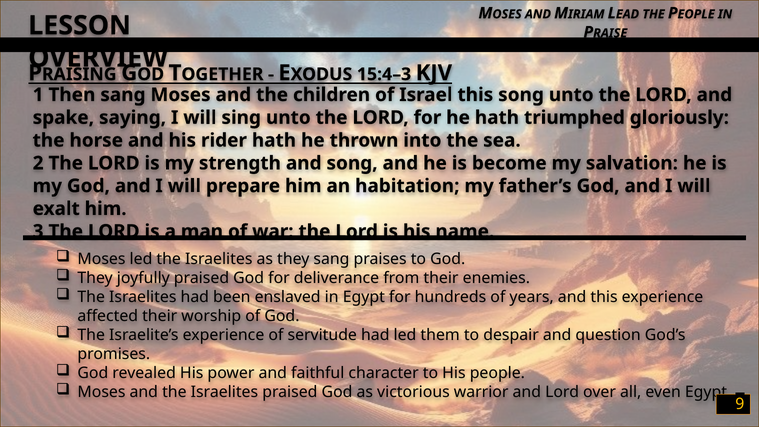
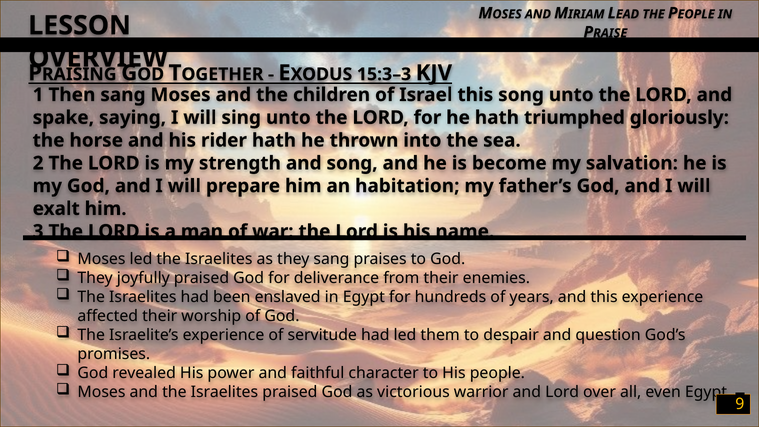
15:4–3: 15:4–3 -> 15:3–3
